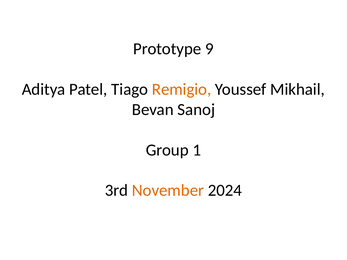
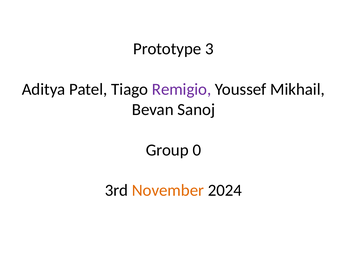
9: 9 -> 3
Remigio colour: orange -> purple
1: 1 -> 0
